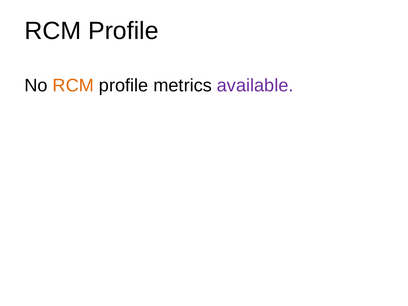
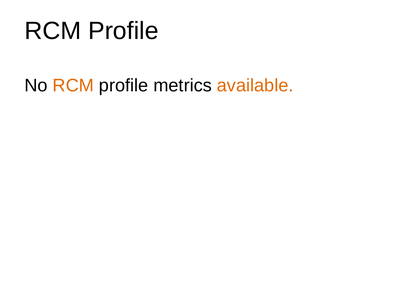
available colour: purple -> orange
